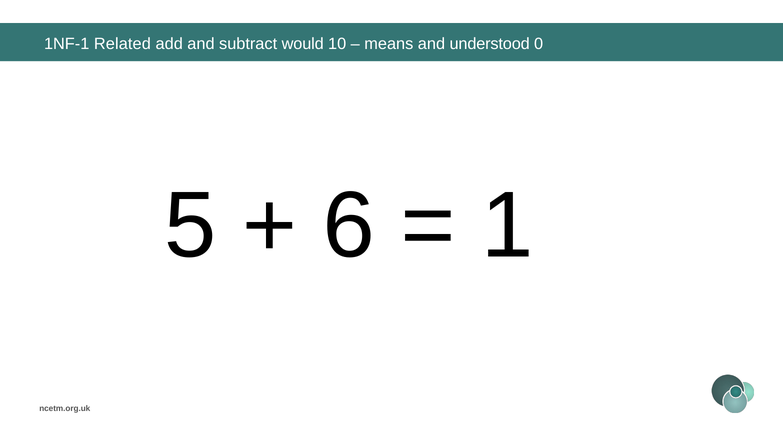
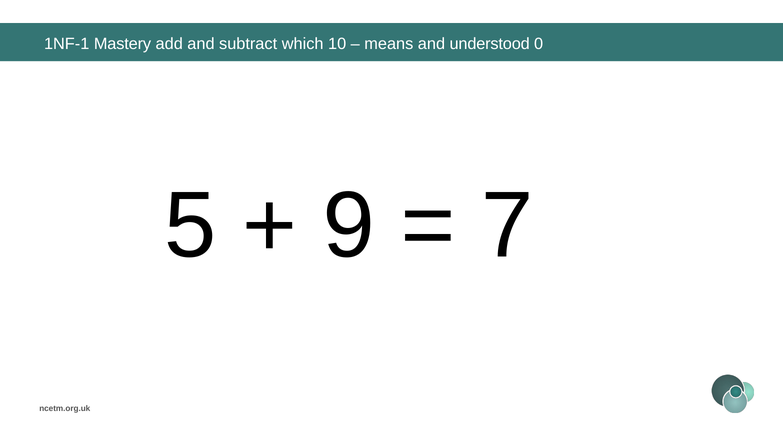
Related: Related -> Mastery
would: would -> which
6: 6 -> 9
1: 1 -> 7
